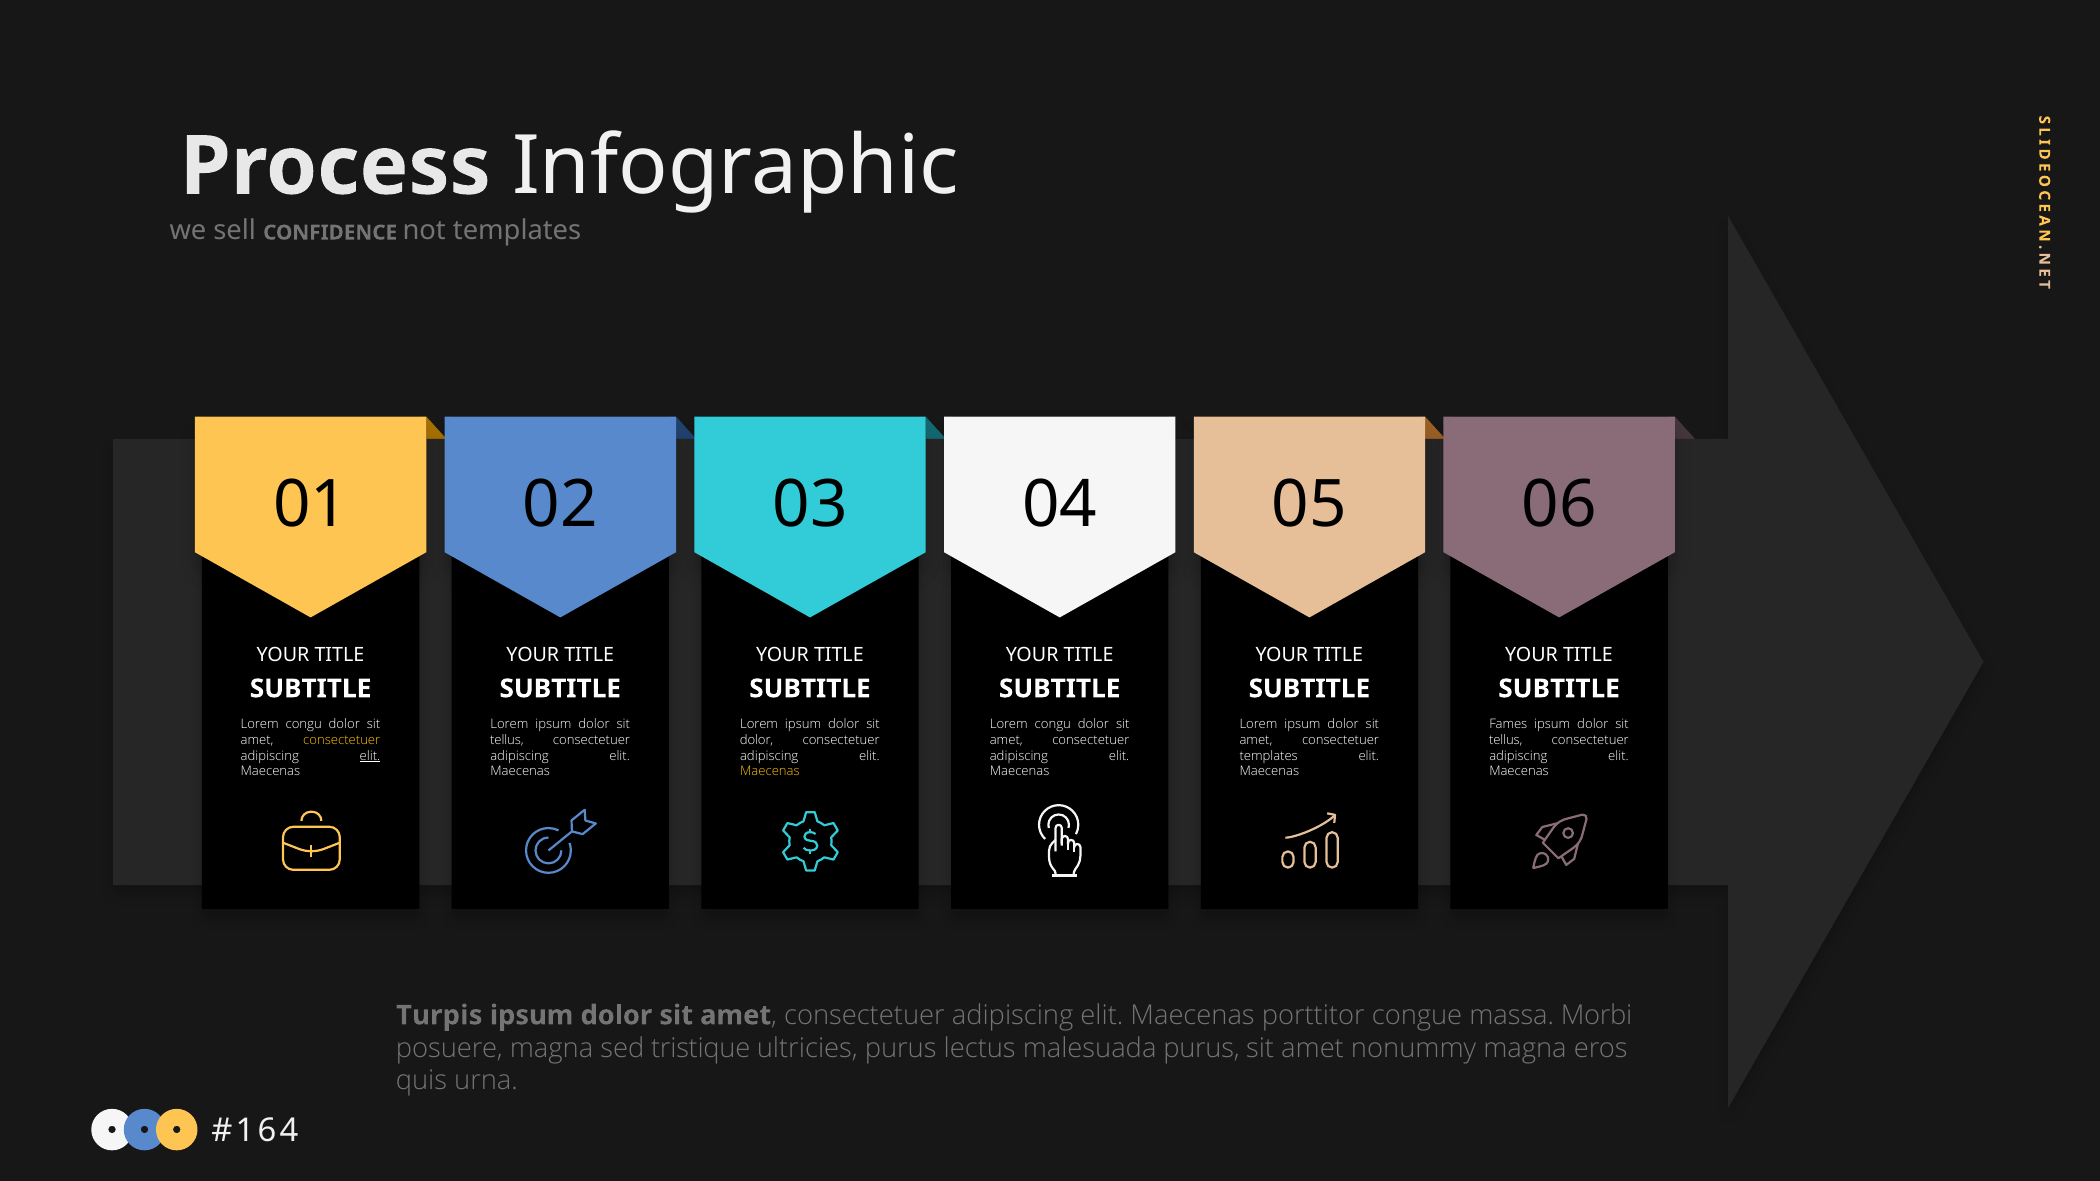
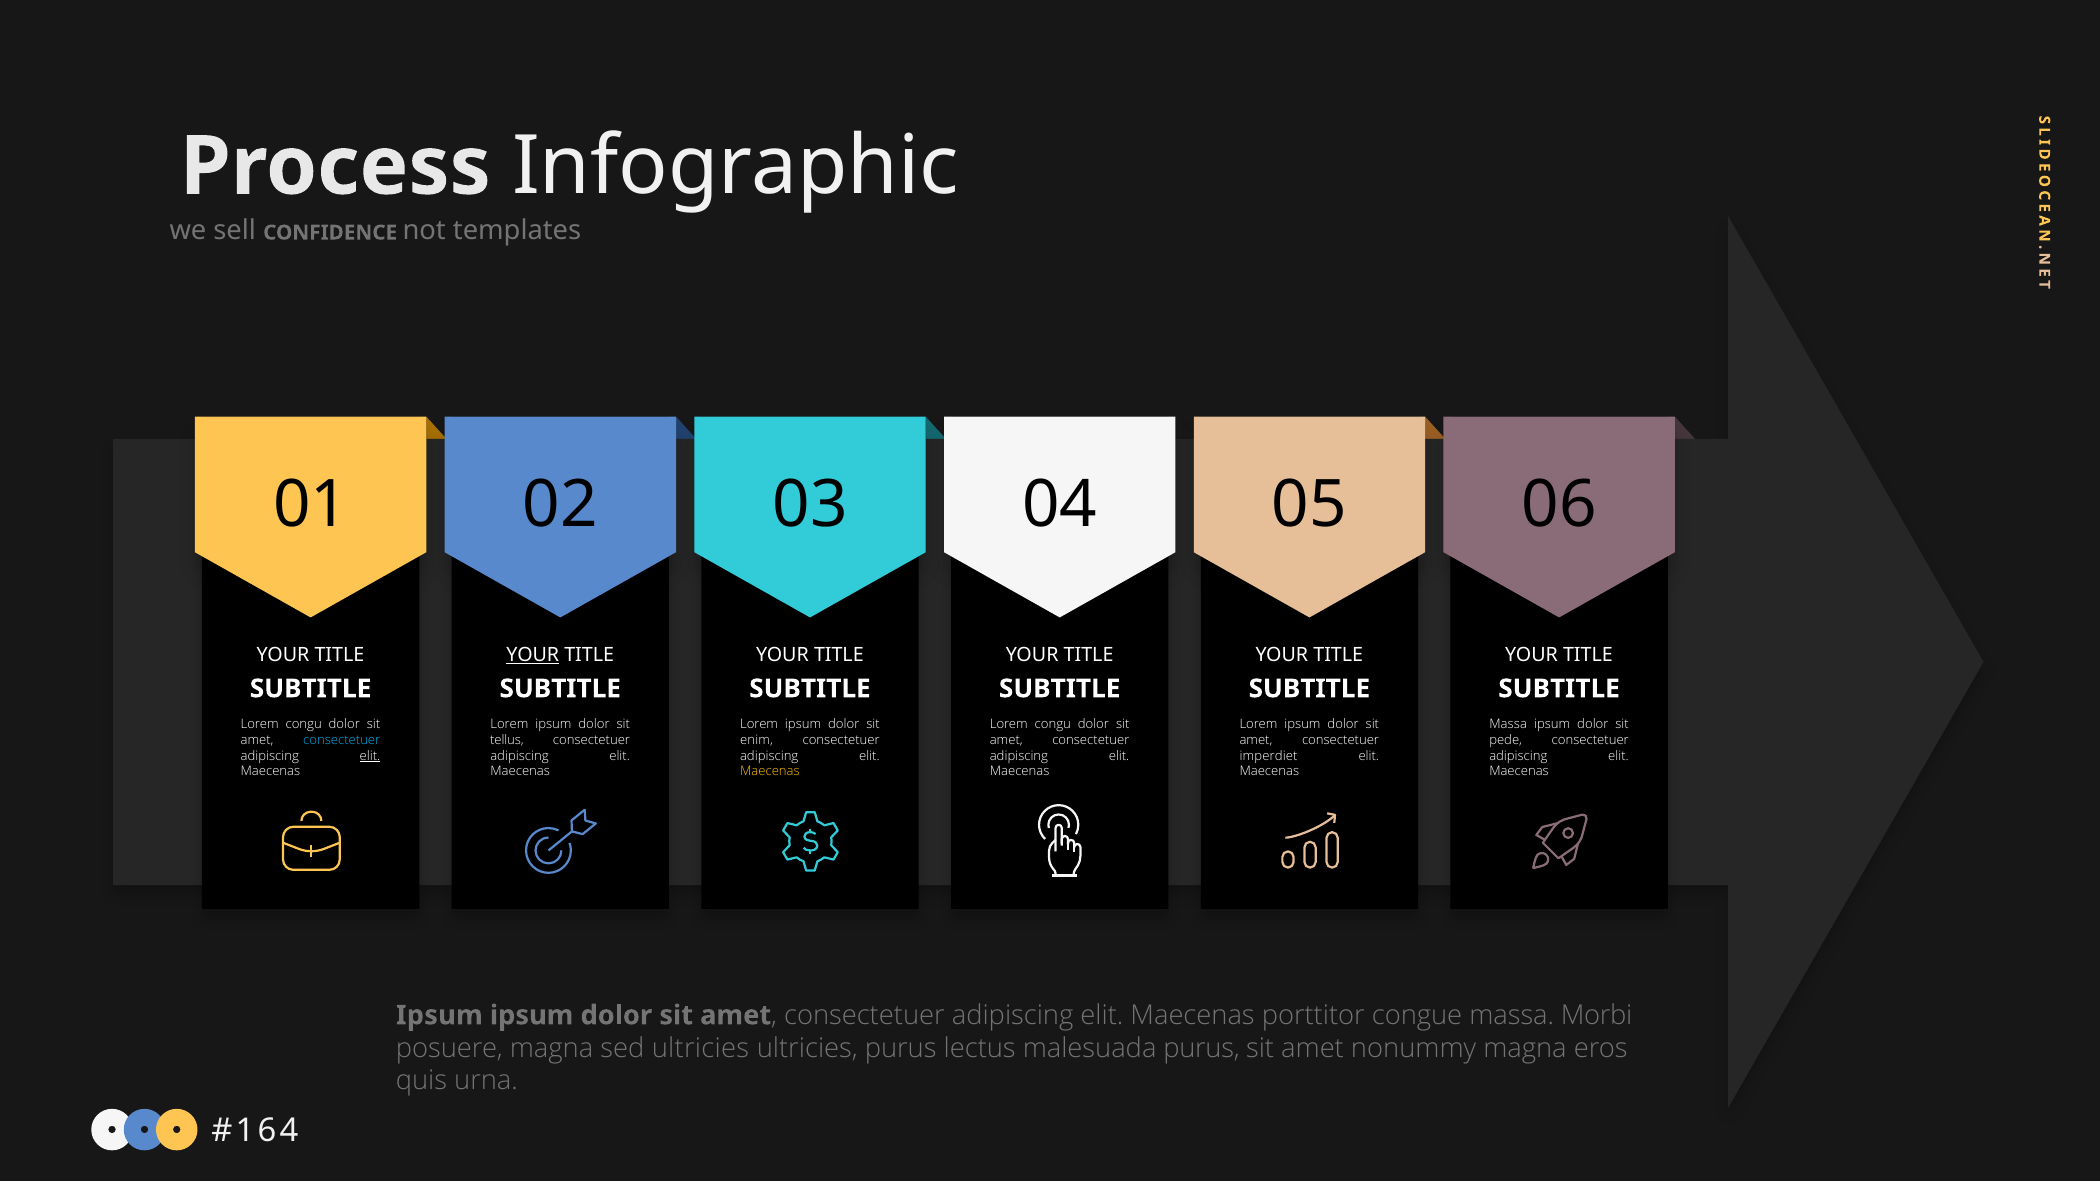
YOUR at (533, 655) underline: none -> present
Fames at (1508, 725): Fames -> Massa
consectetuer at (342, 740) colour: yellow -> light blue
dolor at (757, 740): dolor -> enim
tellus at (1506, 740): tellus -> pede
templates at (1269, 756): templates -> imperdiet
Turpis at (439, 1016): Turpis -> Ipsum
sed tristique: tristique -> ultricies
